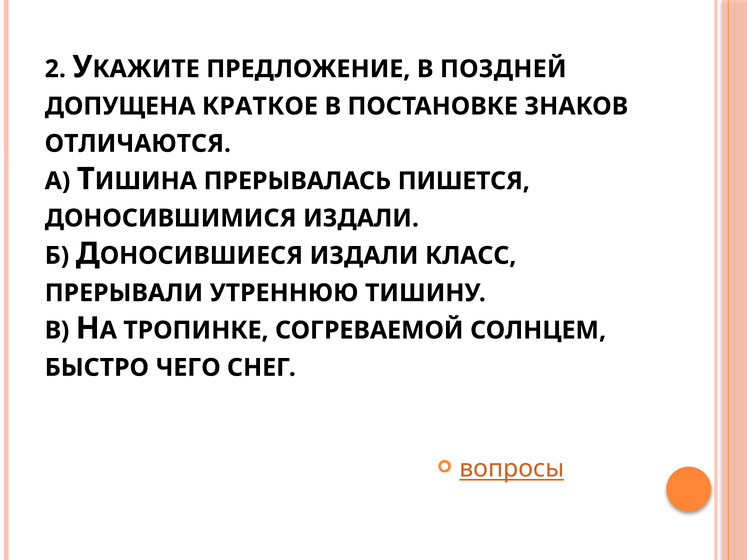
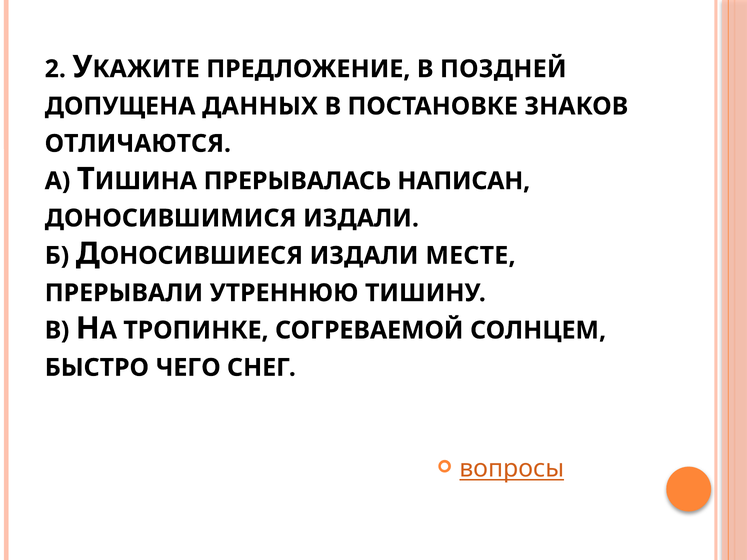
КРАТКОЕ: КРАТКОЕ -> ДАННЫХ
ПИШЕТСЯ: ПИШЕТСЯ -> НАПИСАН
КЛАСС: КЛАСС -> МЕСТЕ
